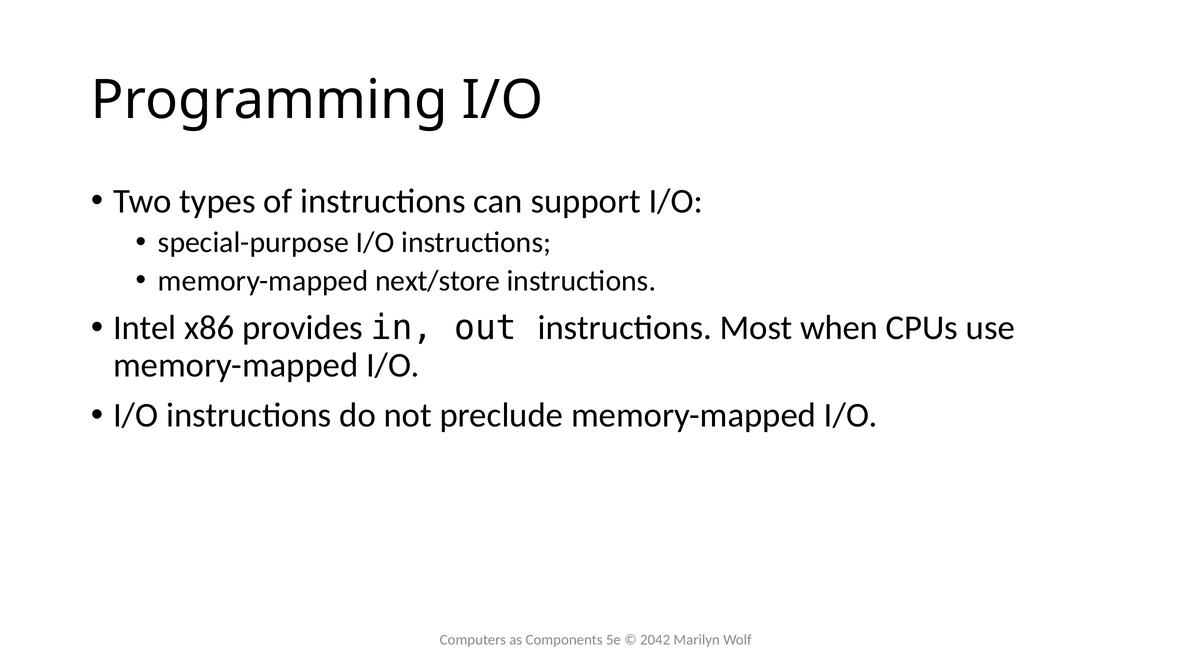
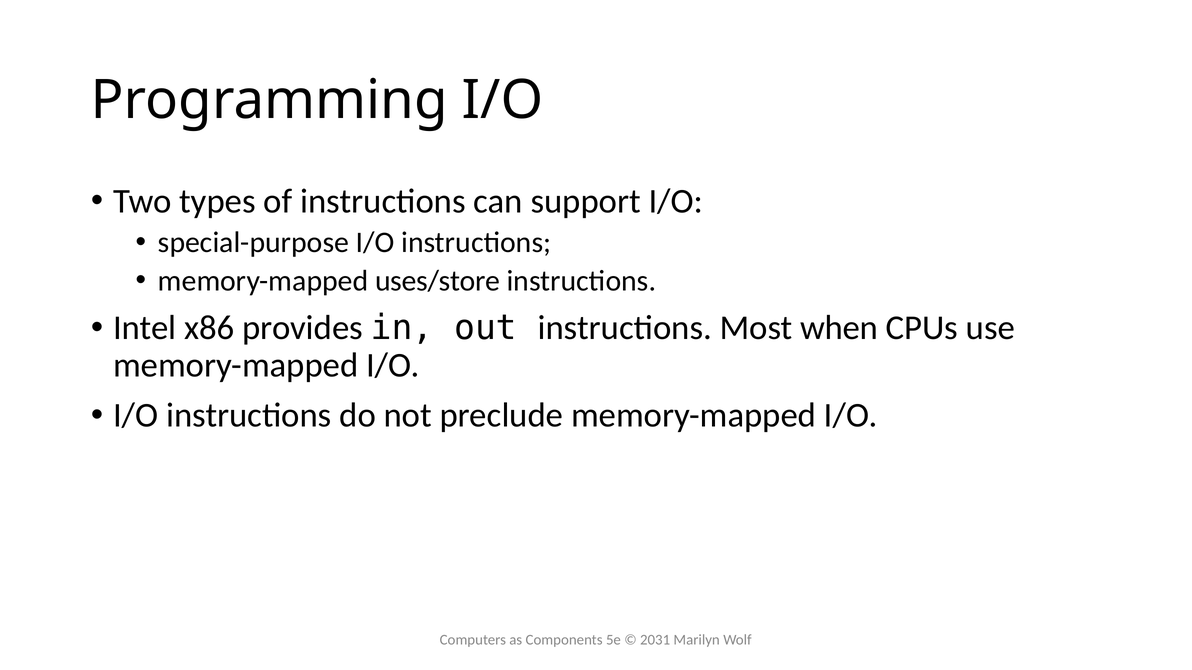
next/store: next/store -> uses/store
2042: 2042 -> 2031
